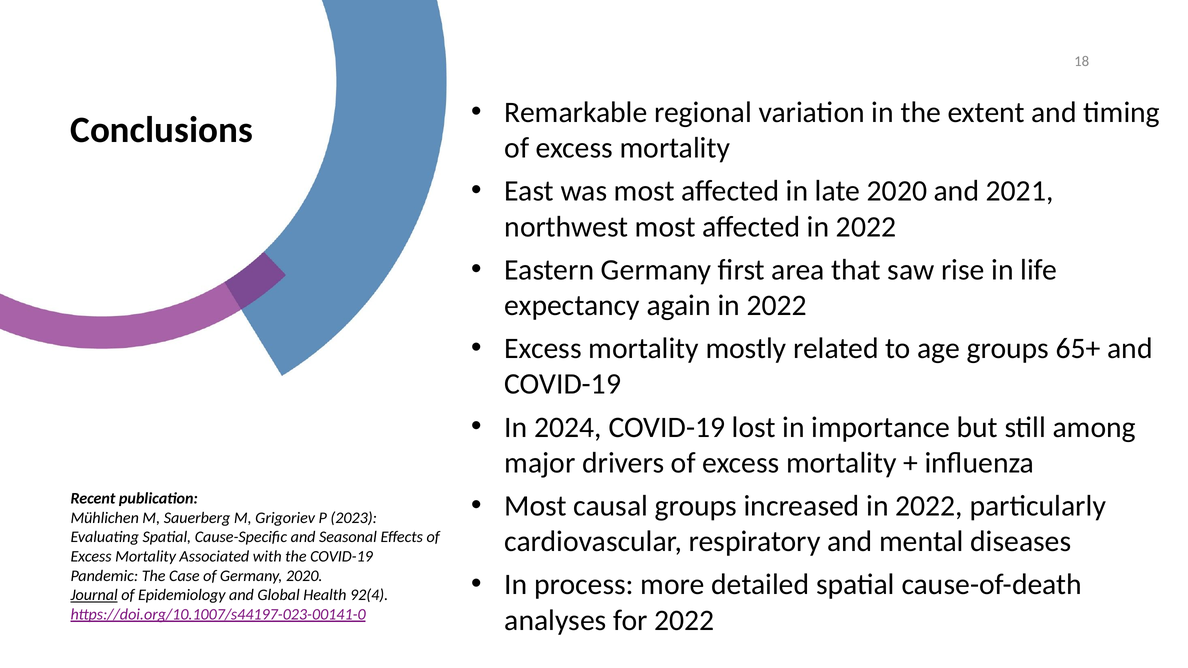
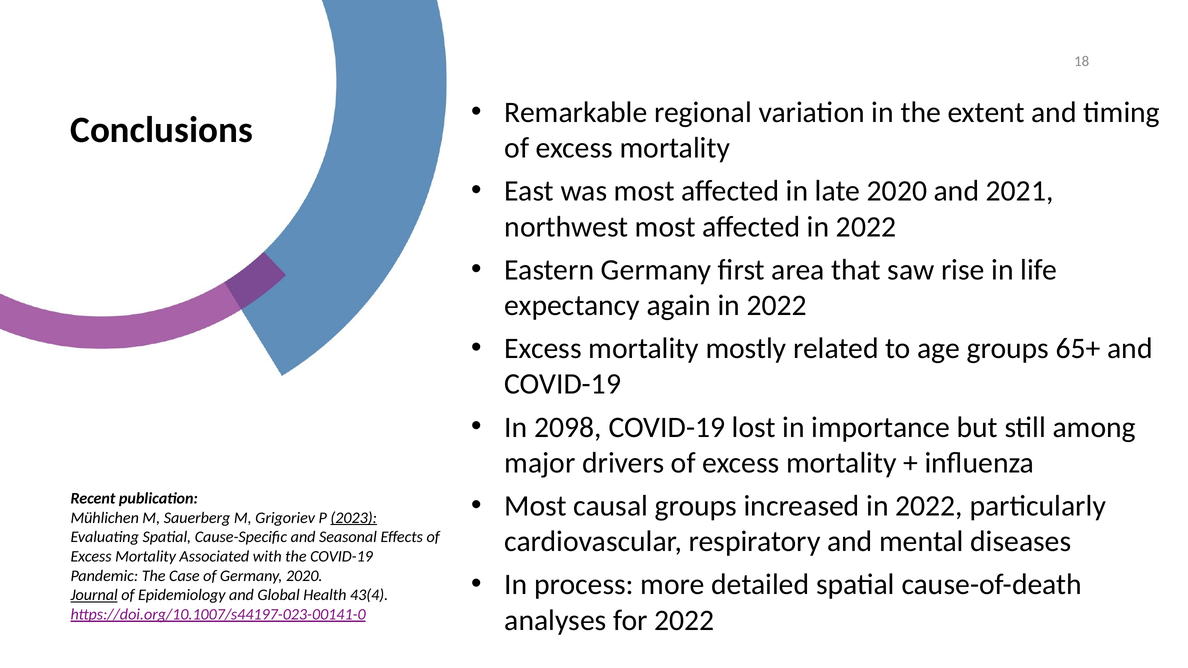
2024: 2024 -> 2098
2023 underline: none -> present
92(4: 92(4 -> 43(4
